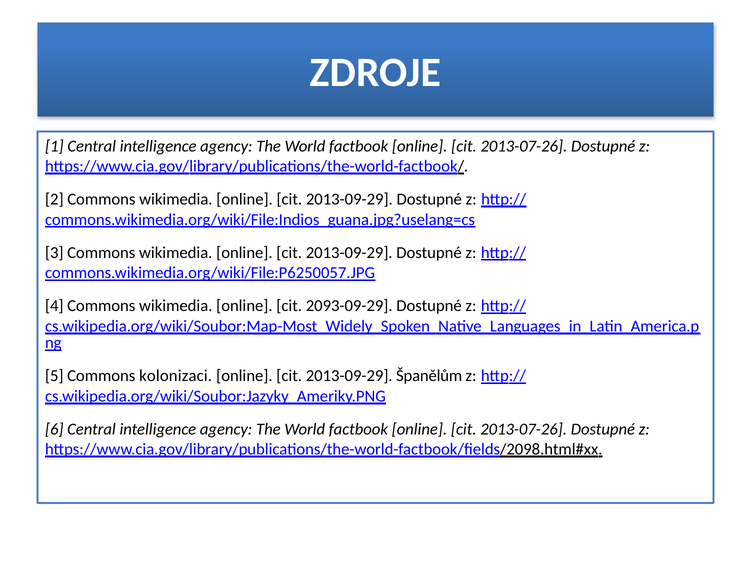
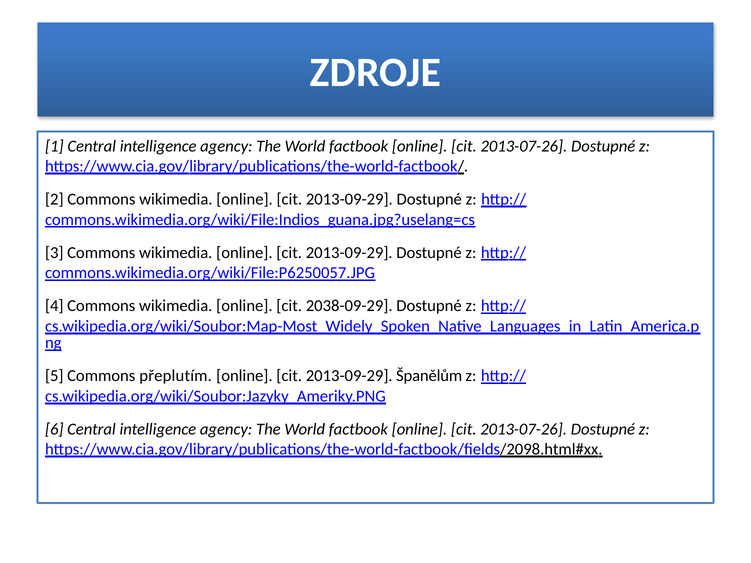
2093-09-29: 2093-09-29 -> 2038-09-29
kolonizaci: kolonizaci -> přeplutím
